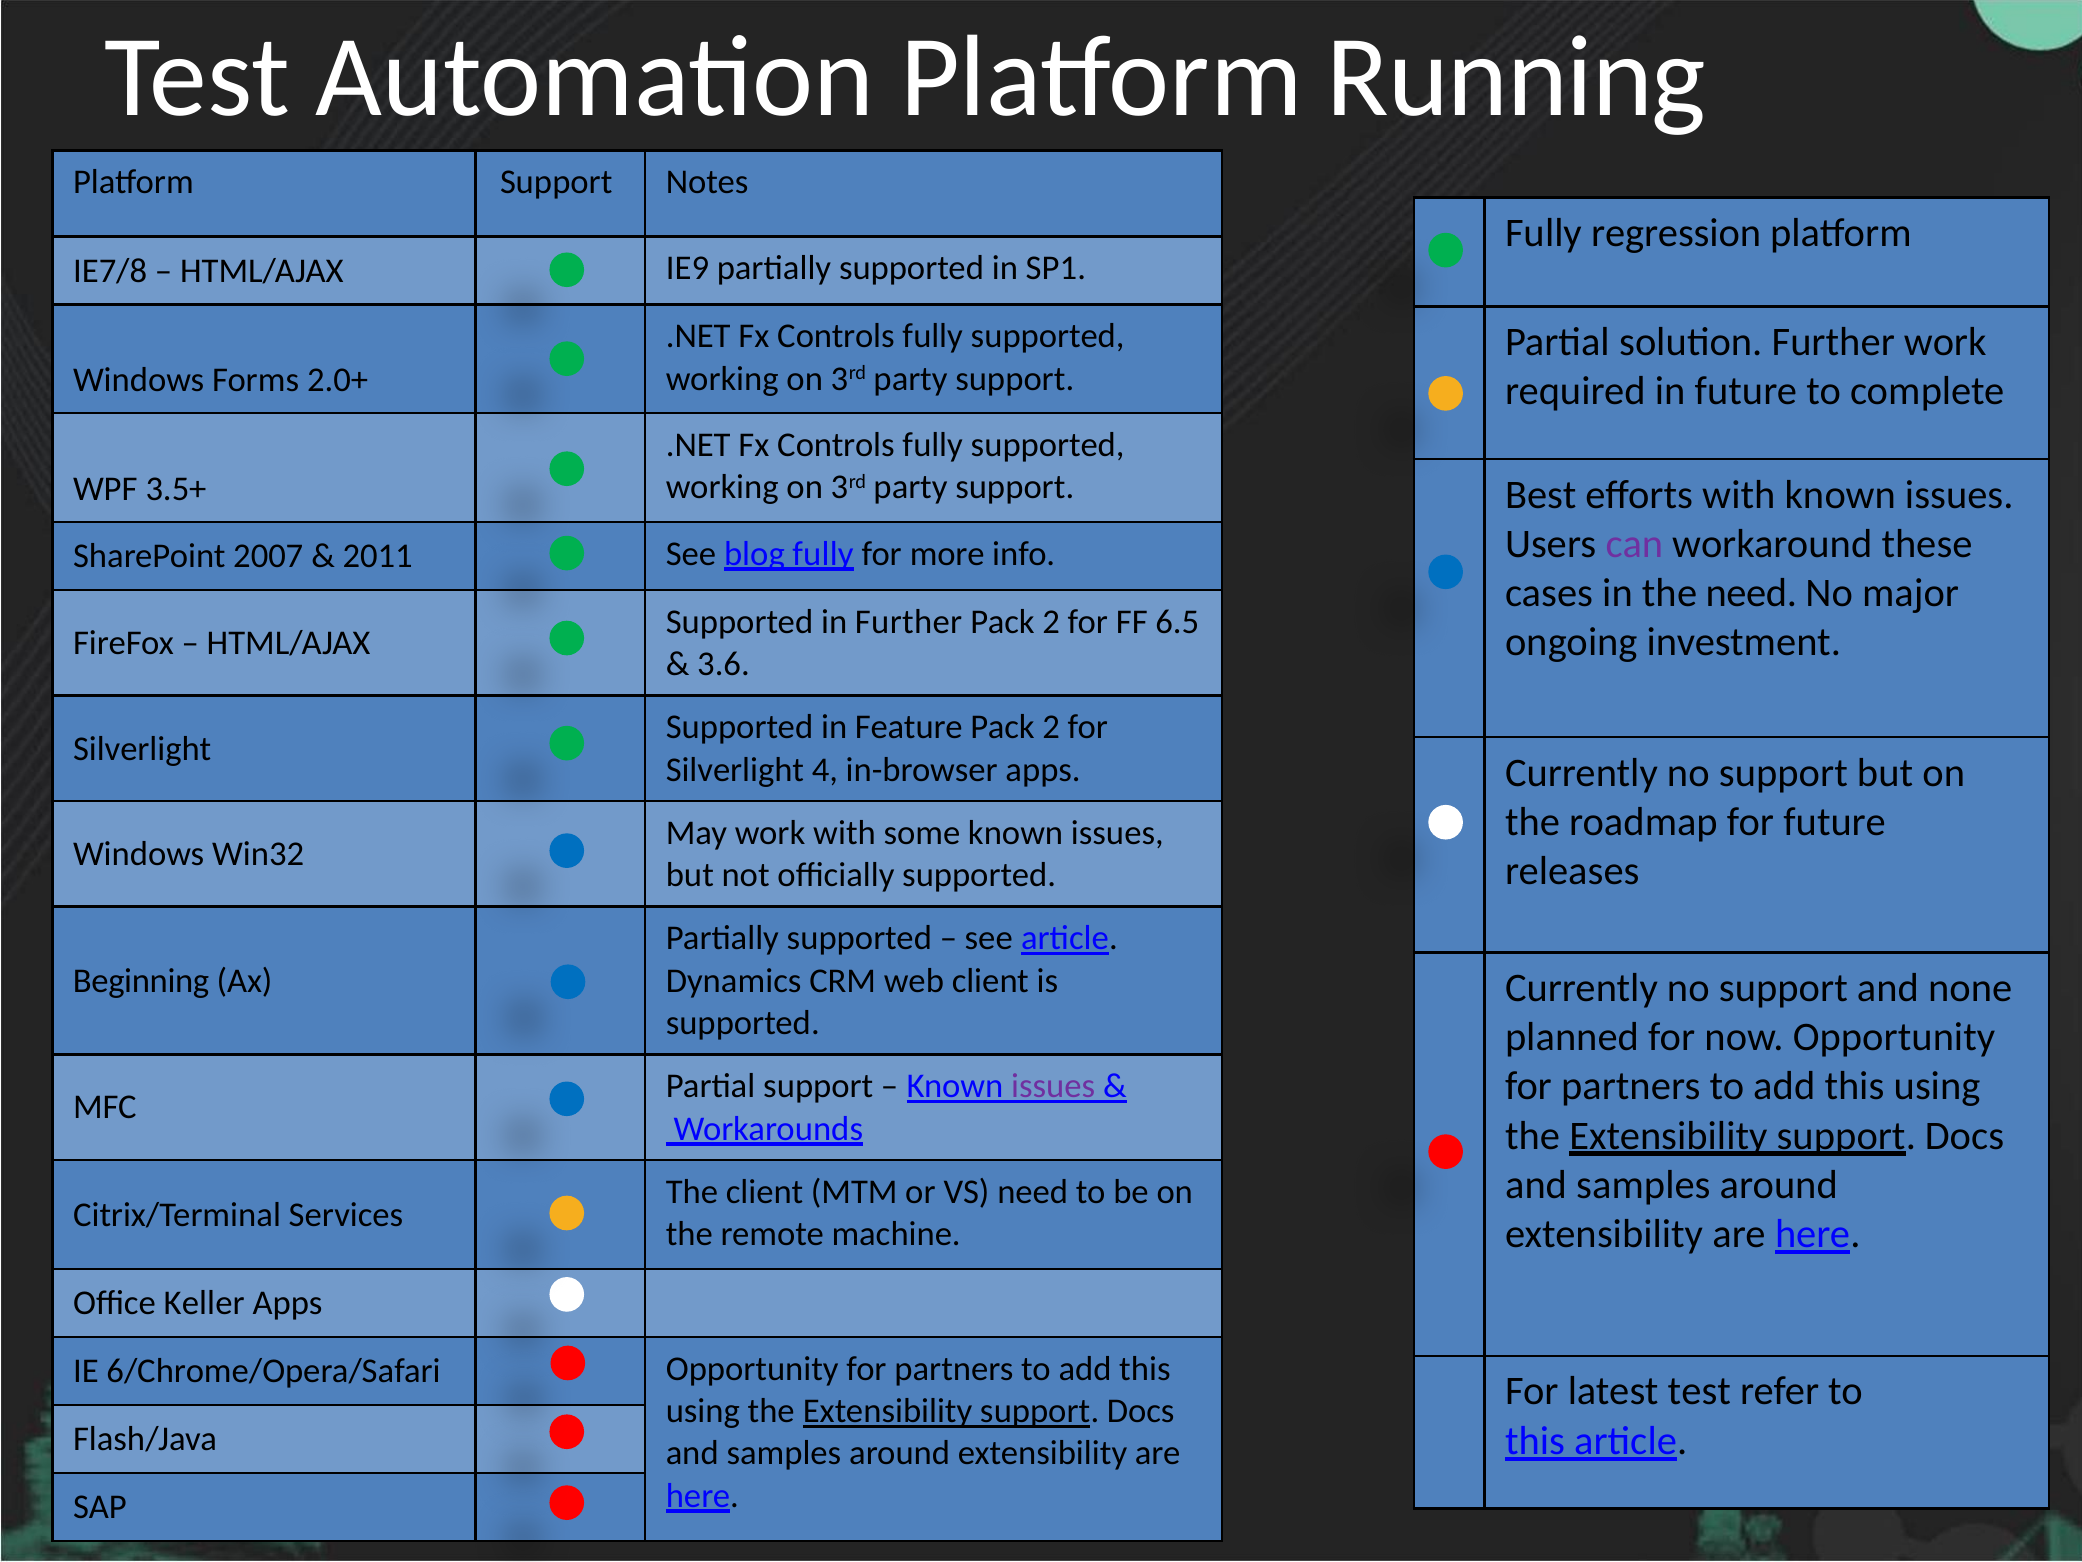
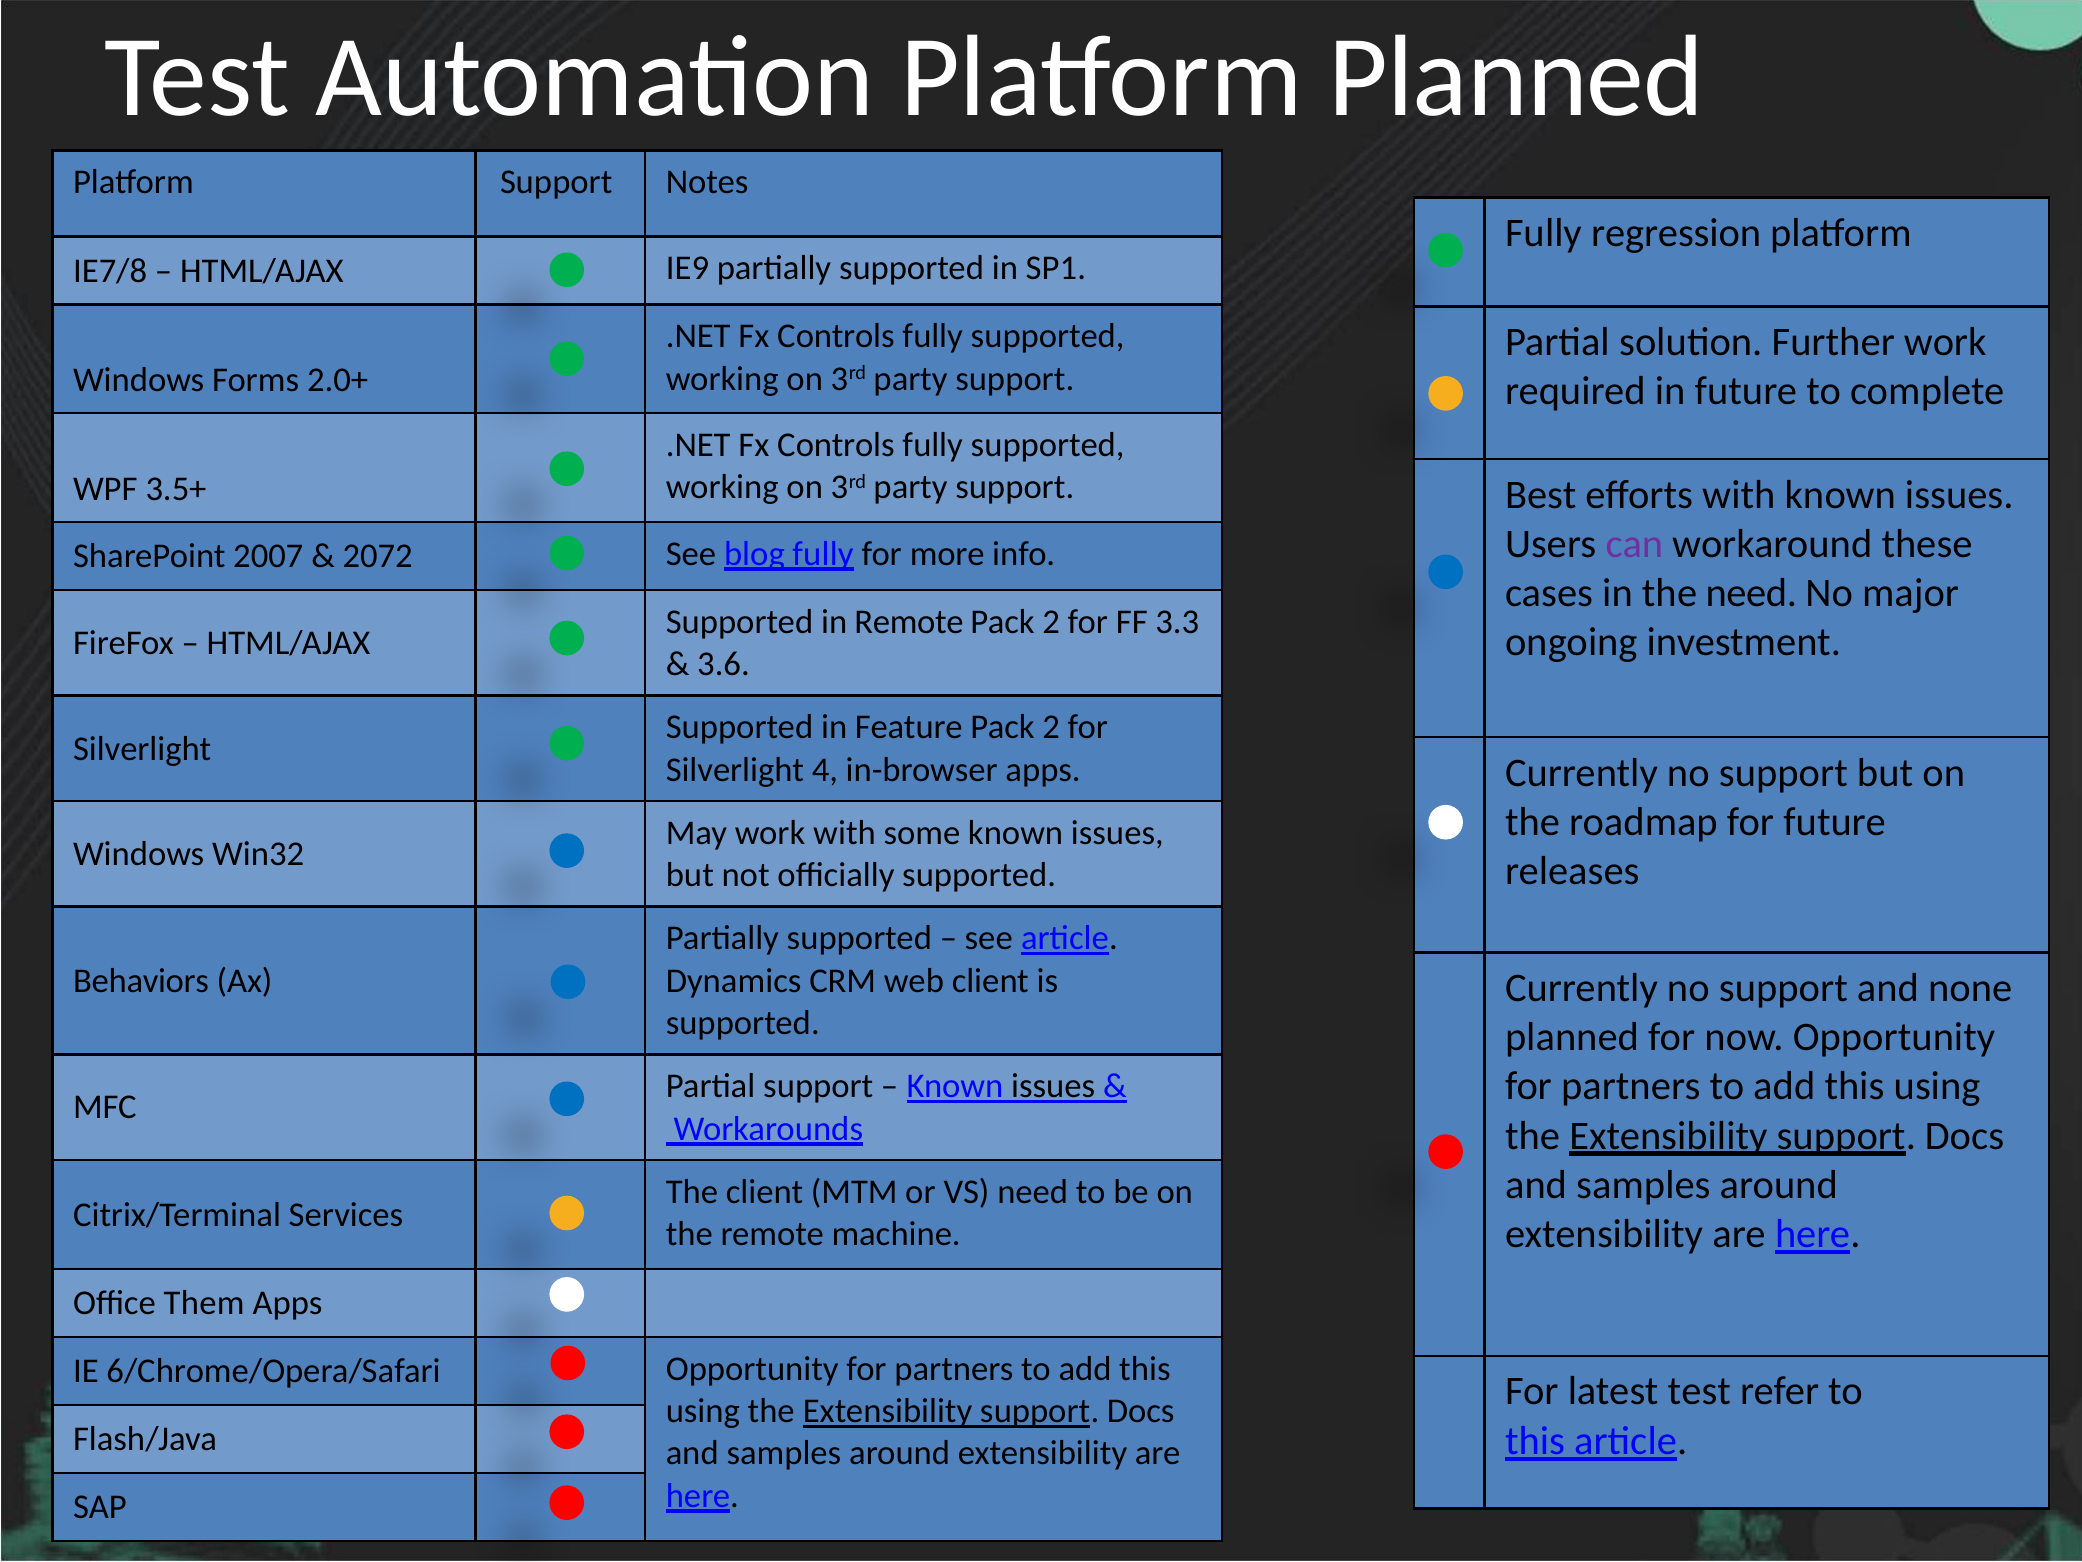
Platform Running: Running -> Planned
2011: 2011 -> 2072
in Further: Further -> Remote
6.5: 6.5 -> 3.3
Beginning: Beginning -> Behaviors
issues at (1053, 1086) colour: purple -> black
Keller: Keller -> Them
